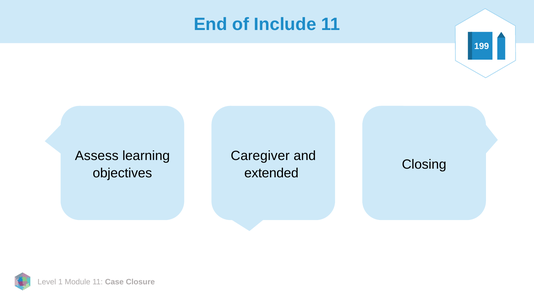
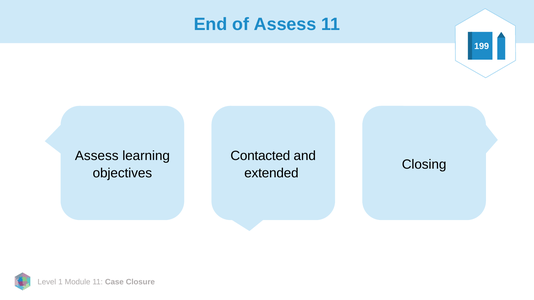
of Include: Include -> Assess
Caregiver: Caregiver -> Contacted
